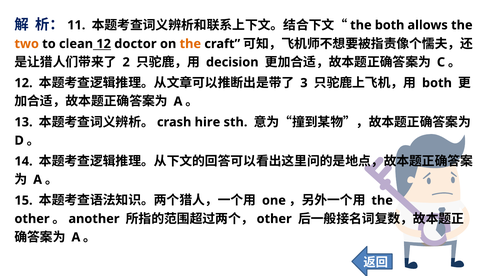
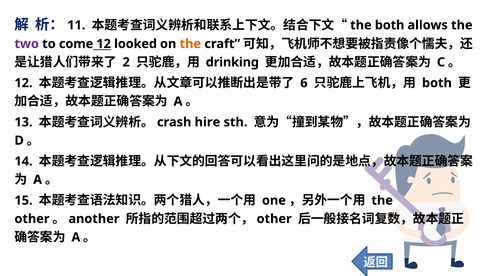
two colour: orange -> purple
clean: clean -> come
doctor: doctor -> looked
decision: decision -> drinking
3: 3 -> 6
